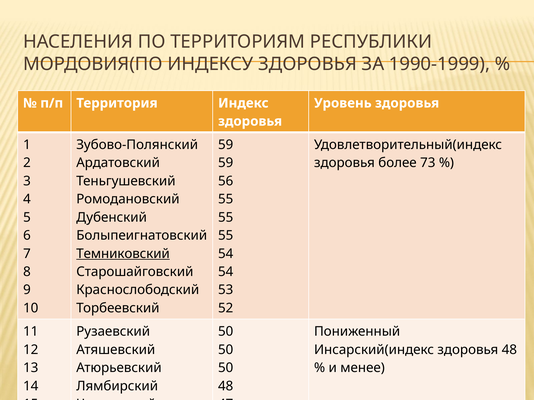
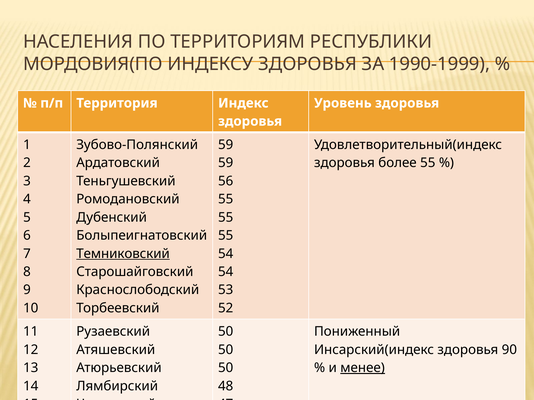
более 73: 73 -> 55
здоровья 48: 48 -> 90
менее underline: none -> present
